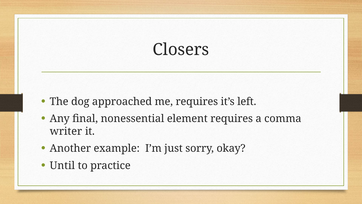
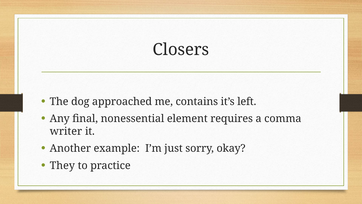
me requires: requires -> contains
Until: Until -> They
